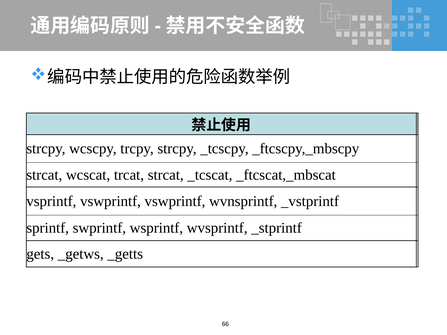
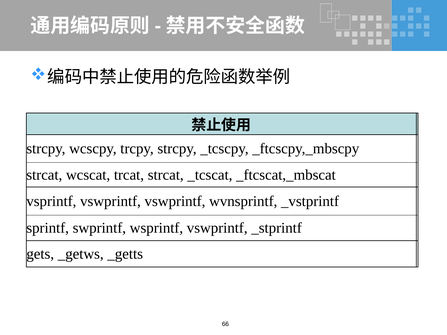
wsprintf wvsprintf: wvsprintf -> vswprintf
